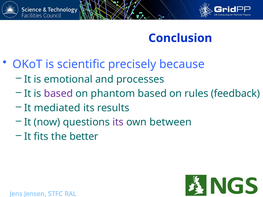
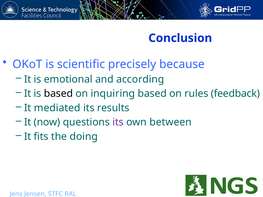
processes: processes -> according
based at (58, 94) colour: purple -> black
phantom: phantom -> inquiring
better: better -> doing
